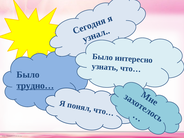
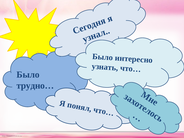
трудно… underline: present -> none
